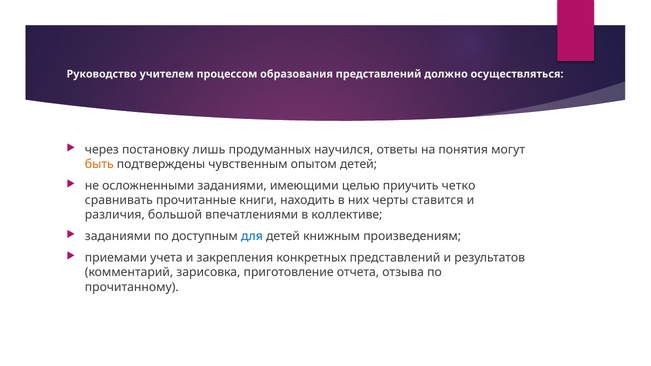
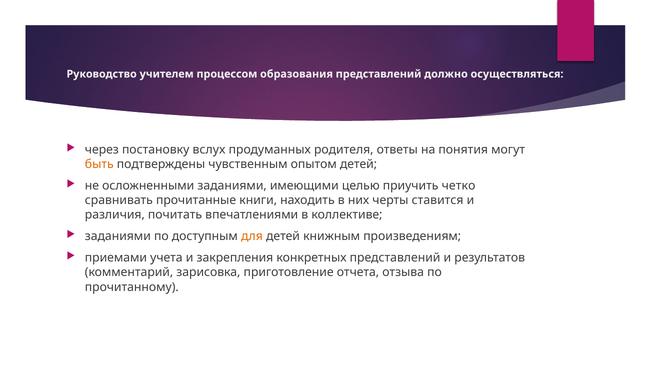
лишь: лишь -> вслух
научился: научился -> родителя
большой: большой -> почитать
для colour: blue -> orange
